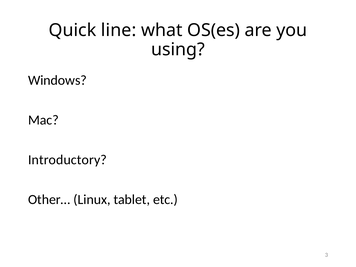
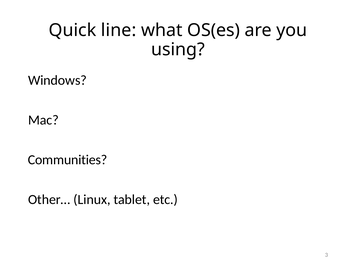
Introductory: Introductory -> Communities
